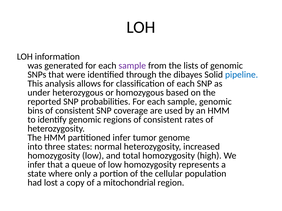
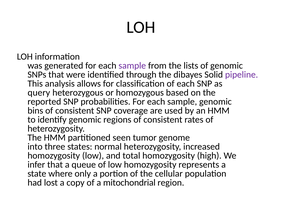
pipeline colour: blue -> purple
under: under -> query
partitioned infer: infer -> seen
